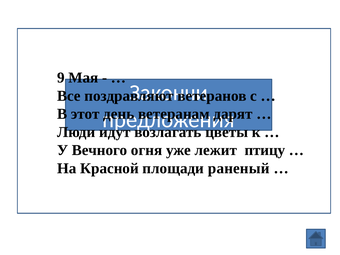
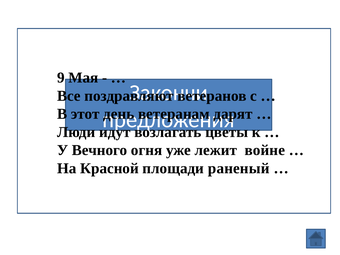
птицу: птицу -> войне
